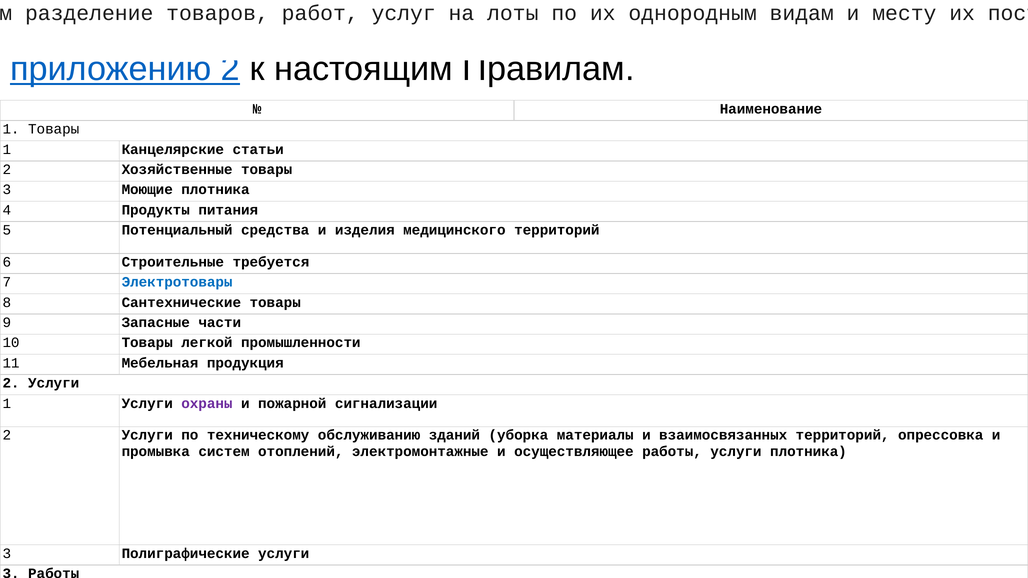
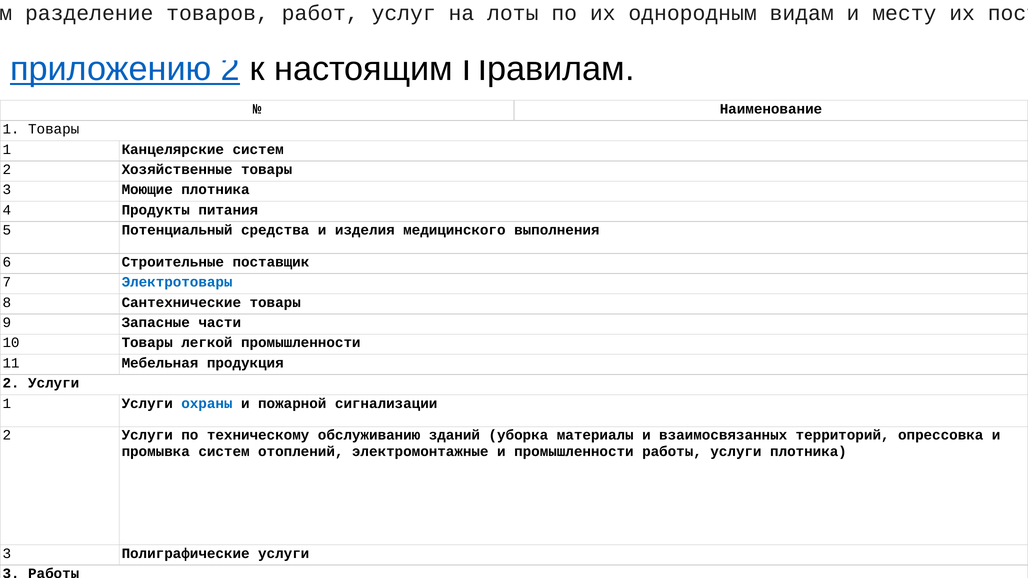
Канцелярские статьи: статьи -> систем
медицинского территорий: территорий -> выполнения
Строительные требуется: требуется -> поставщик
охраны colour: purple -> blue
и осуществляющее: осуществляющее -> промышленности
